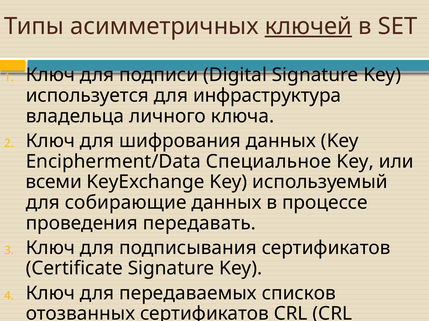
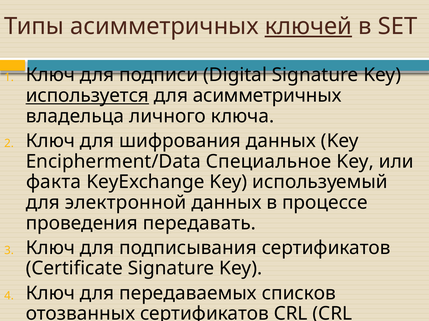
используется underline: none -> present
для инфраструктура: инфраструктура -> асимметричных
всеми: всеми -> факта
собирающие: собирающие -> электронной
